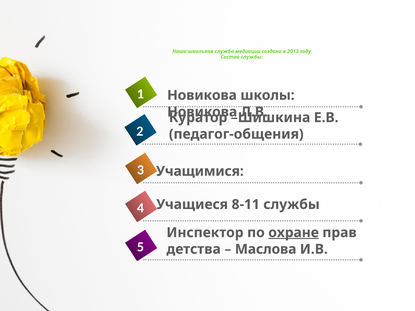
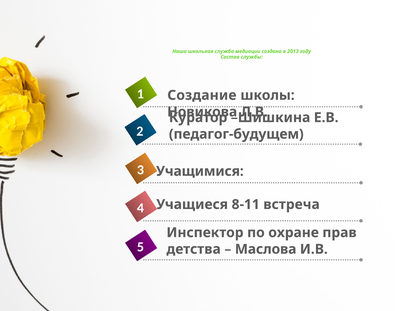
Новикова at (202, 95): Новикова -> Создание
педагог-общения: педагог-общения -> педагог-будущем
8-11 службы: службы -> встреча
охране underline: present -> none
